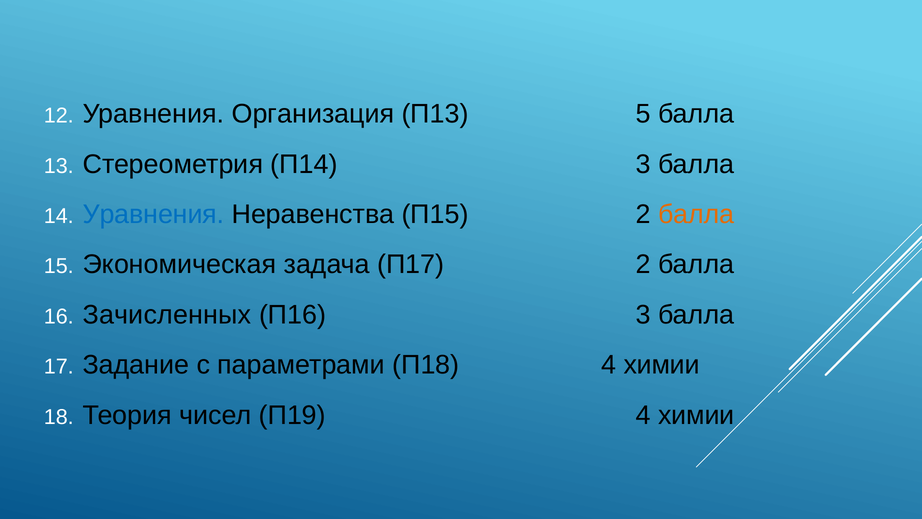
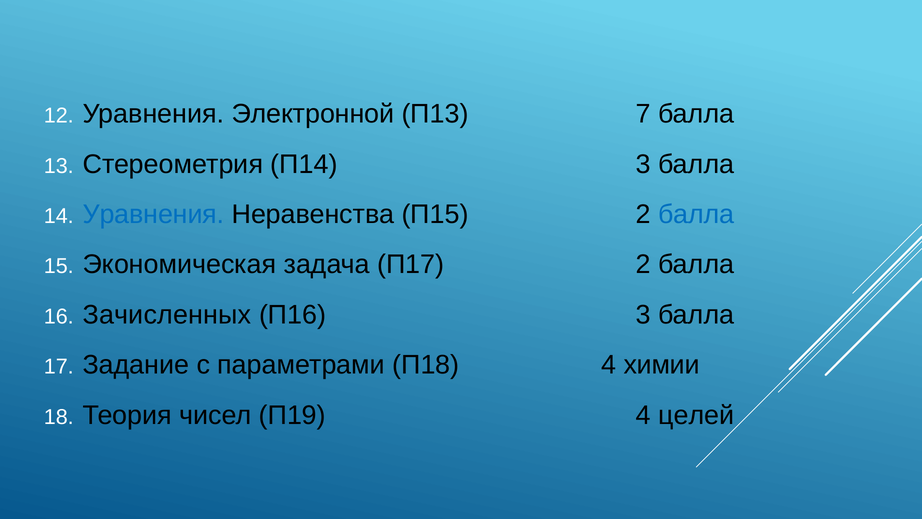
Организация: Организация -> Электронной
5: 5 -> 7
балла at (696, 214) colour: orange -> blue
П19 4 химии: химии -> целей
